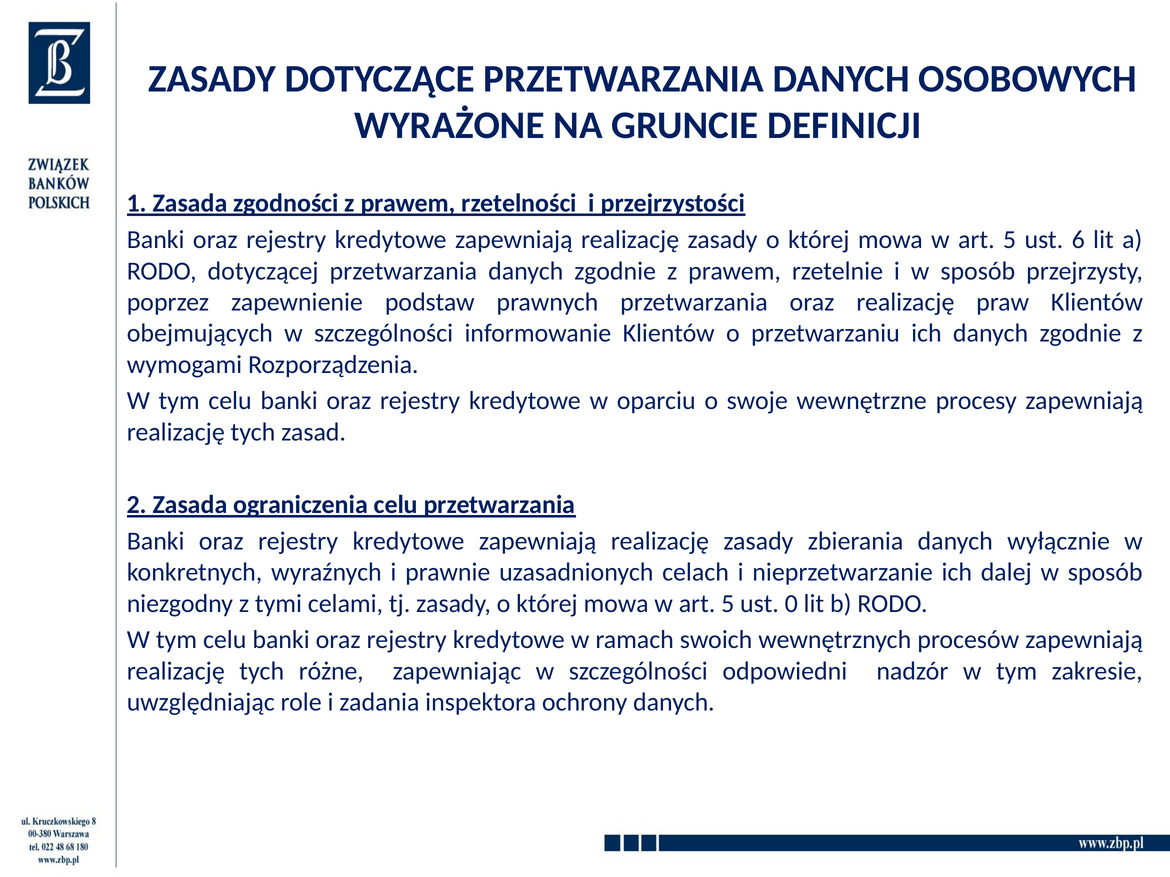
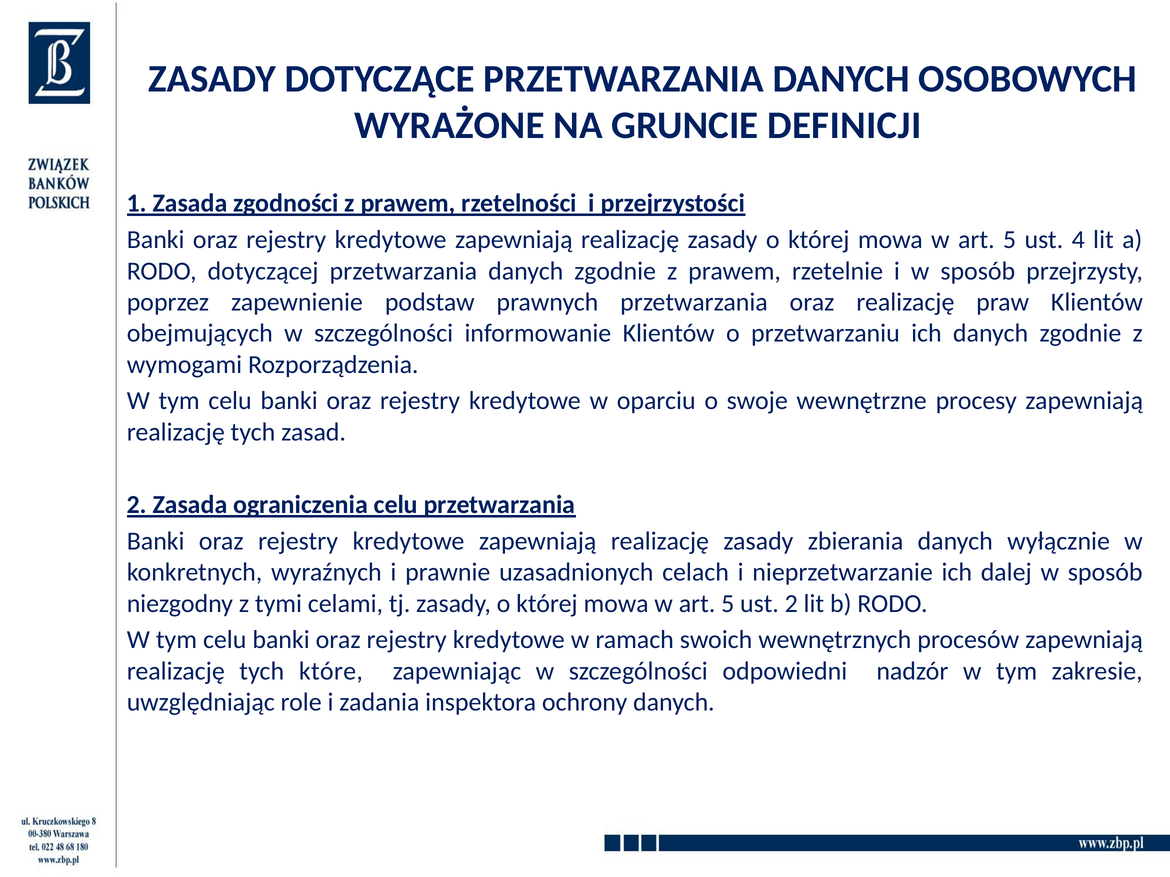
6: 6 -> 4
ust 0: 0 -> 2
różne: różne -> które
